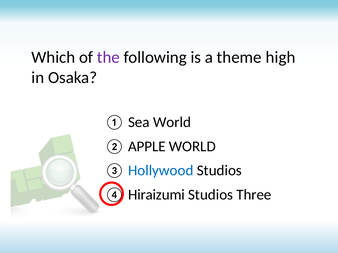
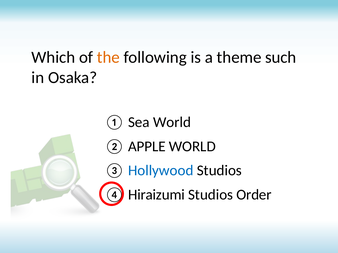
the colour: purple -> orange
high: high -> such
Three: Three -> Order
